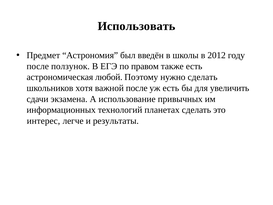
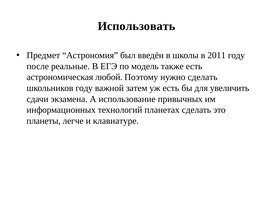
2012: 2012 -> 2011
ползунок: ползунок -> реальные
правом: правом -> модель
школьников хотя: хотя -> году
важной после: после -> затем
интерес: интерес -> планеты
результаты: результаты -> клавиатуре
